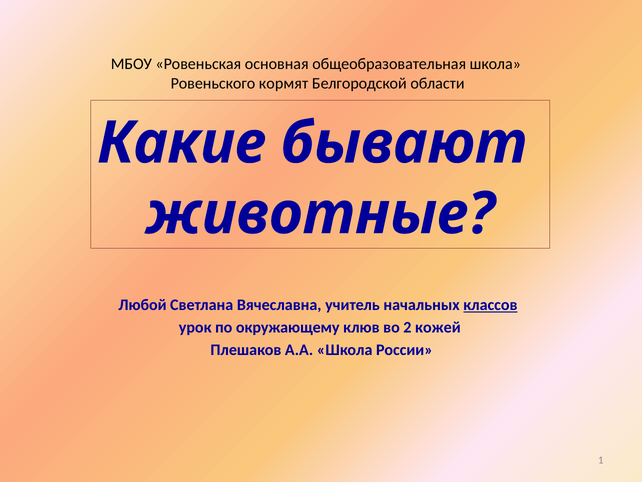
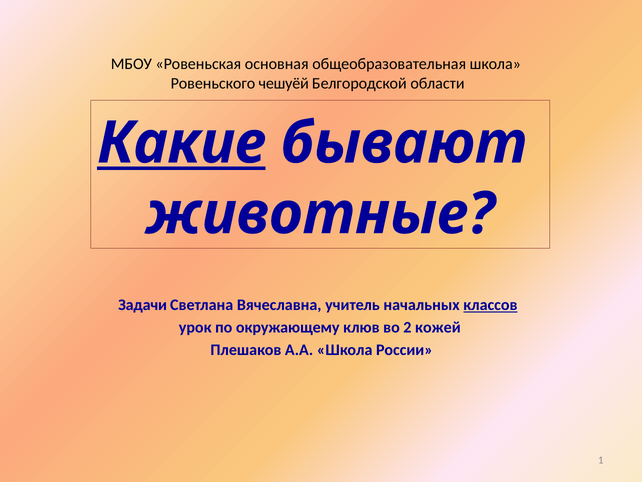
кормят: кормят -> чешуёй
Какие underline: none -> present
Любой: Любой -> Задачи
